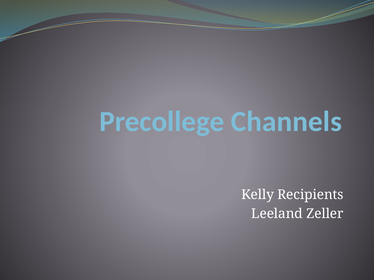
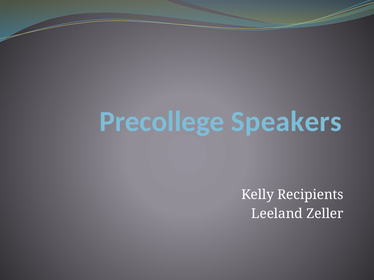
Channels: Channels -> Speakers
